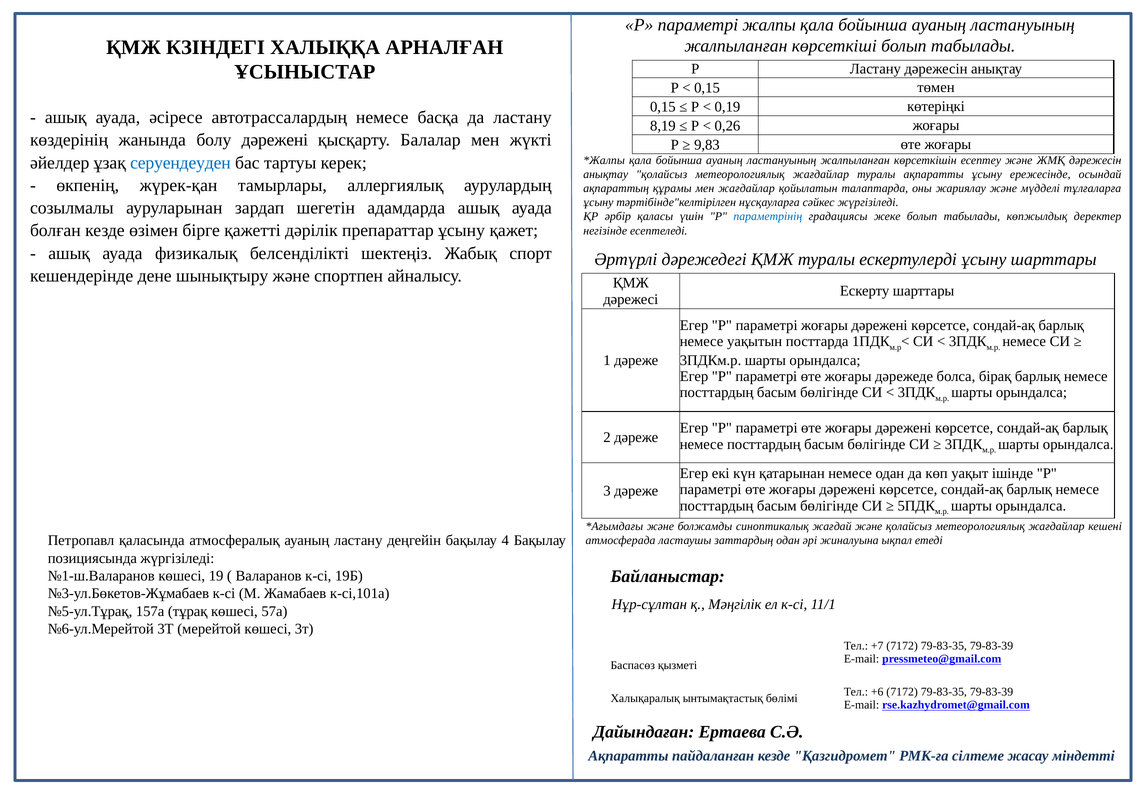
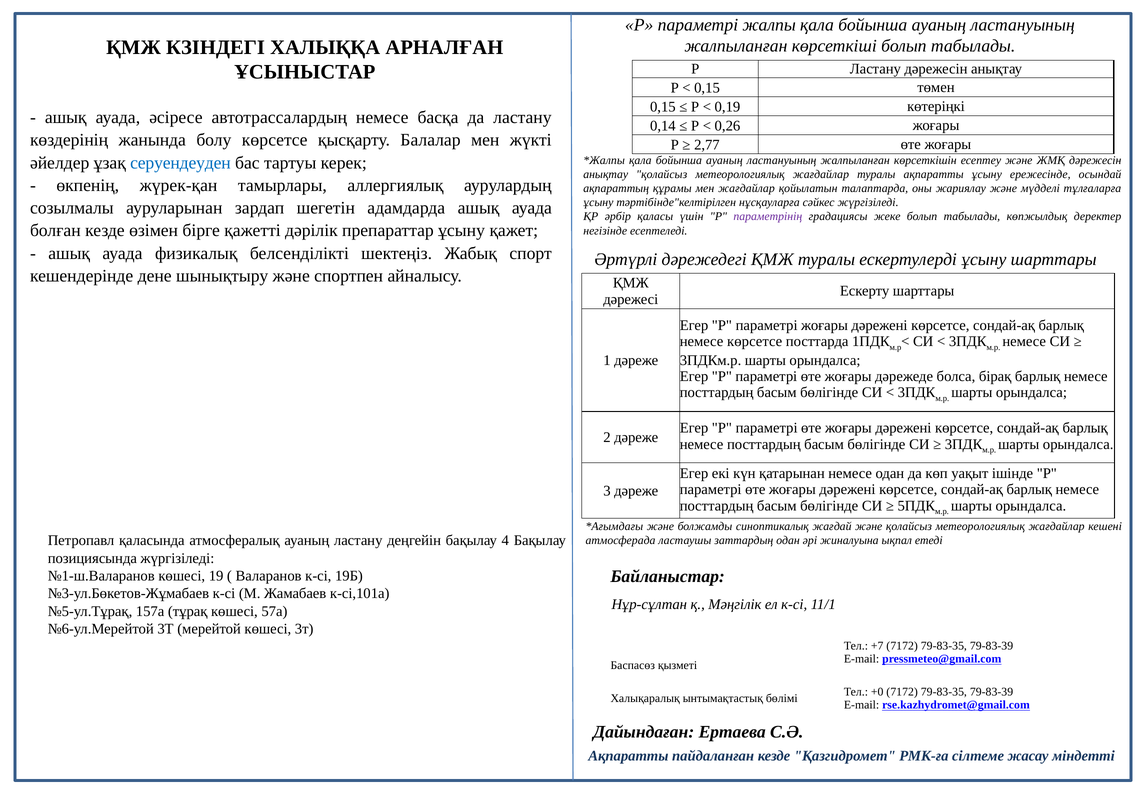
8,19: 8,19 -> 0,14
болу дәрежені: дәрежені -> көрсетсе
9,83: 9,83 -> 2,77
параметрінің colour: blue -> purple
немесе уақытын: уақытын -> көрсетсе
+6: +6 -> +0
